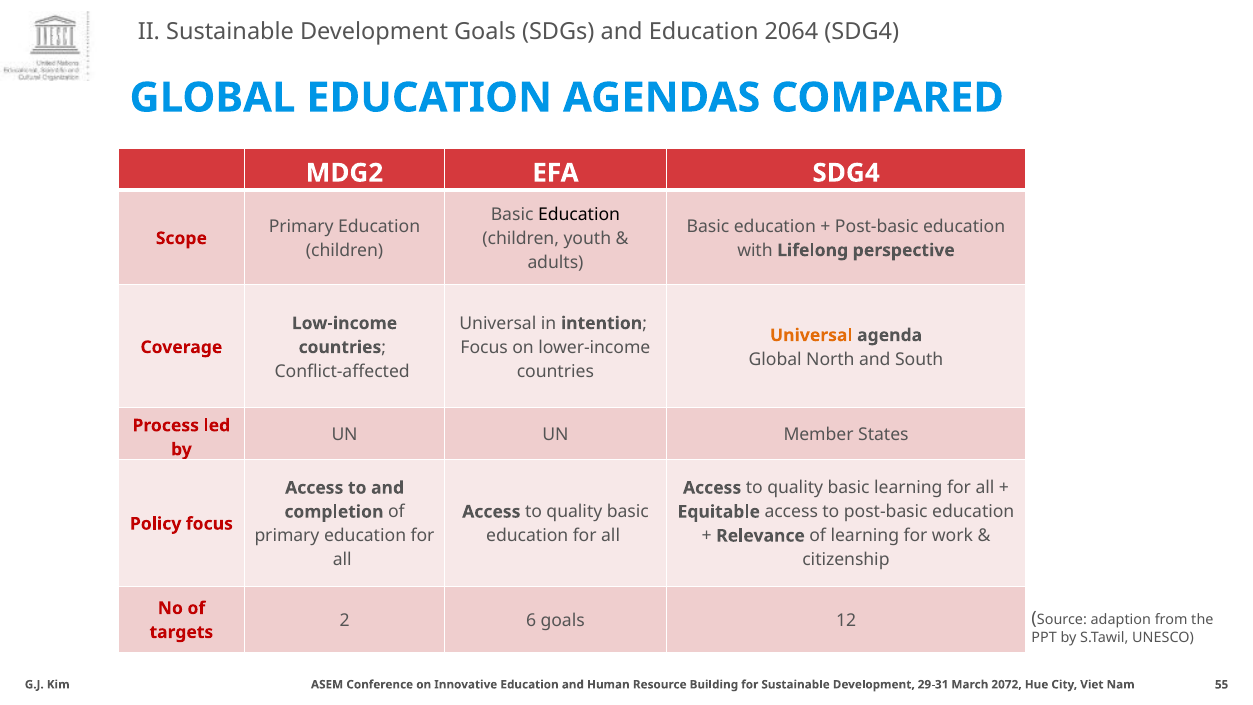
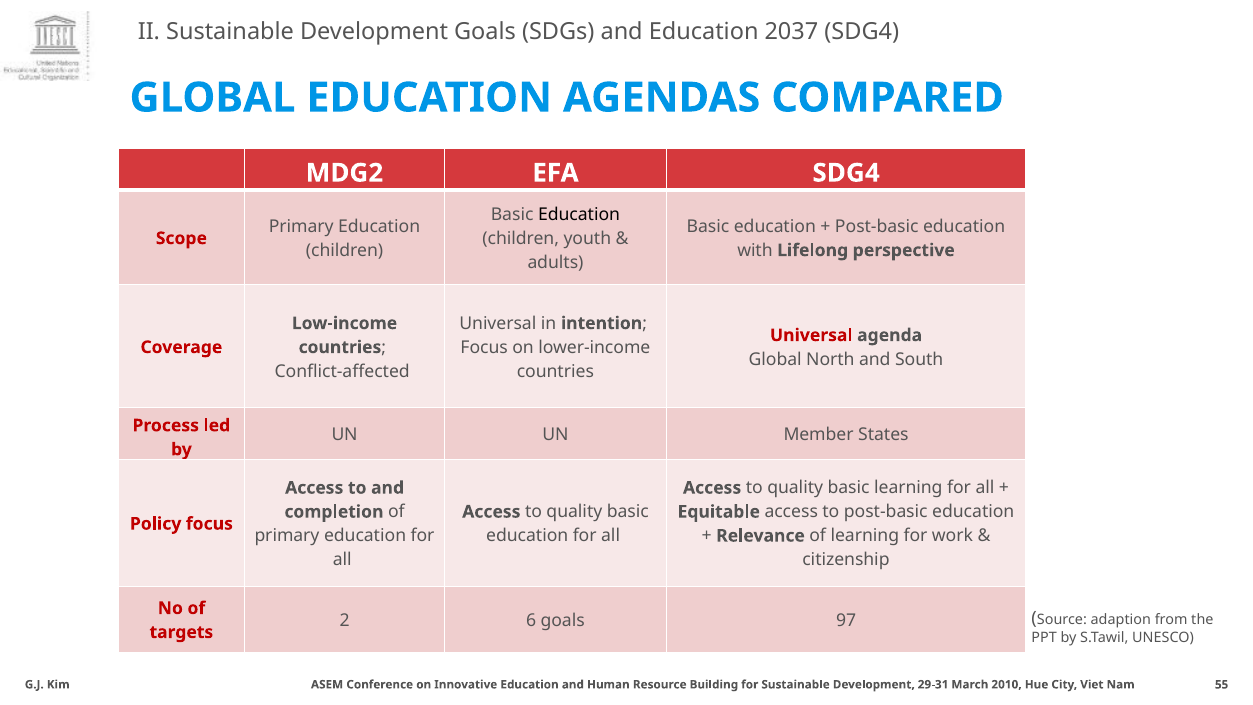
2064: 2064 -> 2037
Universal at (811, 335) colour: orange -> red
12: 12 -> 97
2072: 2072 -> 2010
